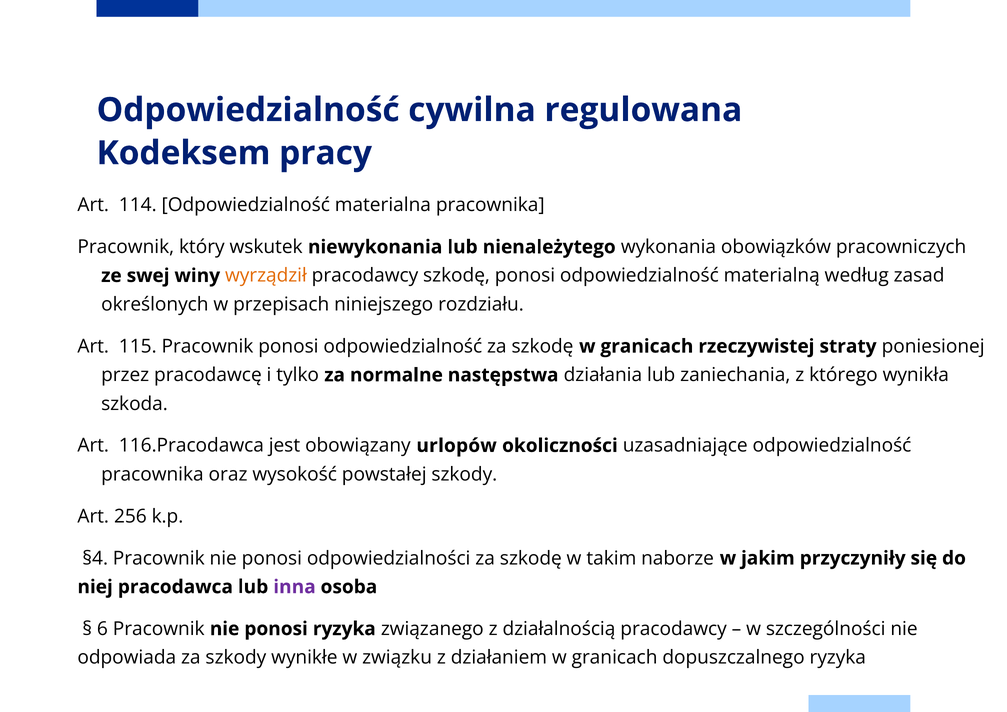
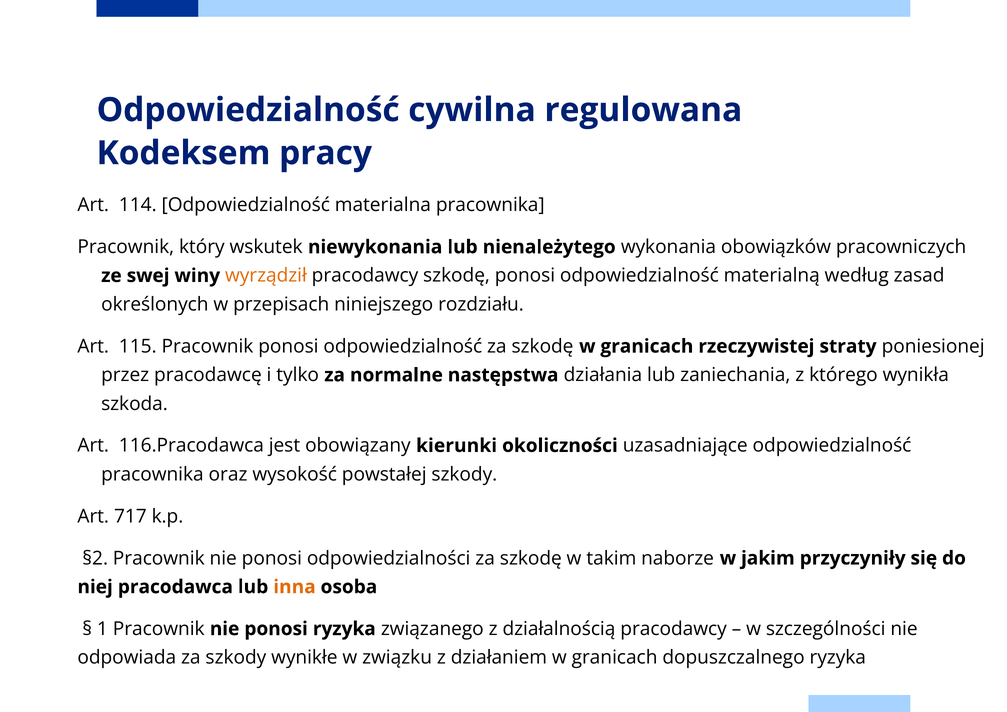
urlopów: urlopów -> kierunki
256: 256 -> 717
§4: §4 -> §2
inna colour: purple -> orange
6: 6 -> 1
